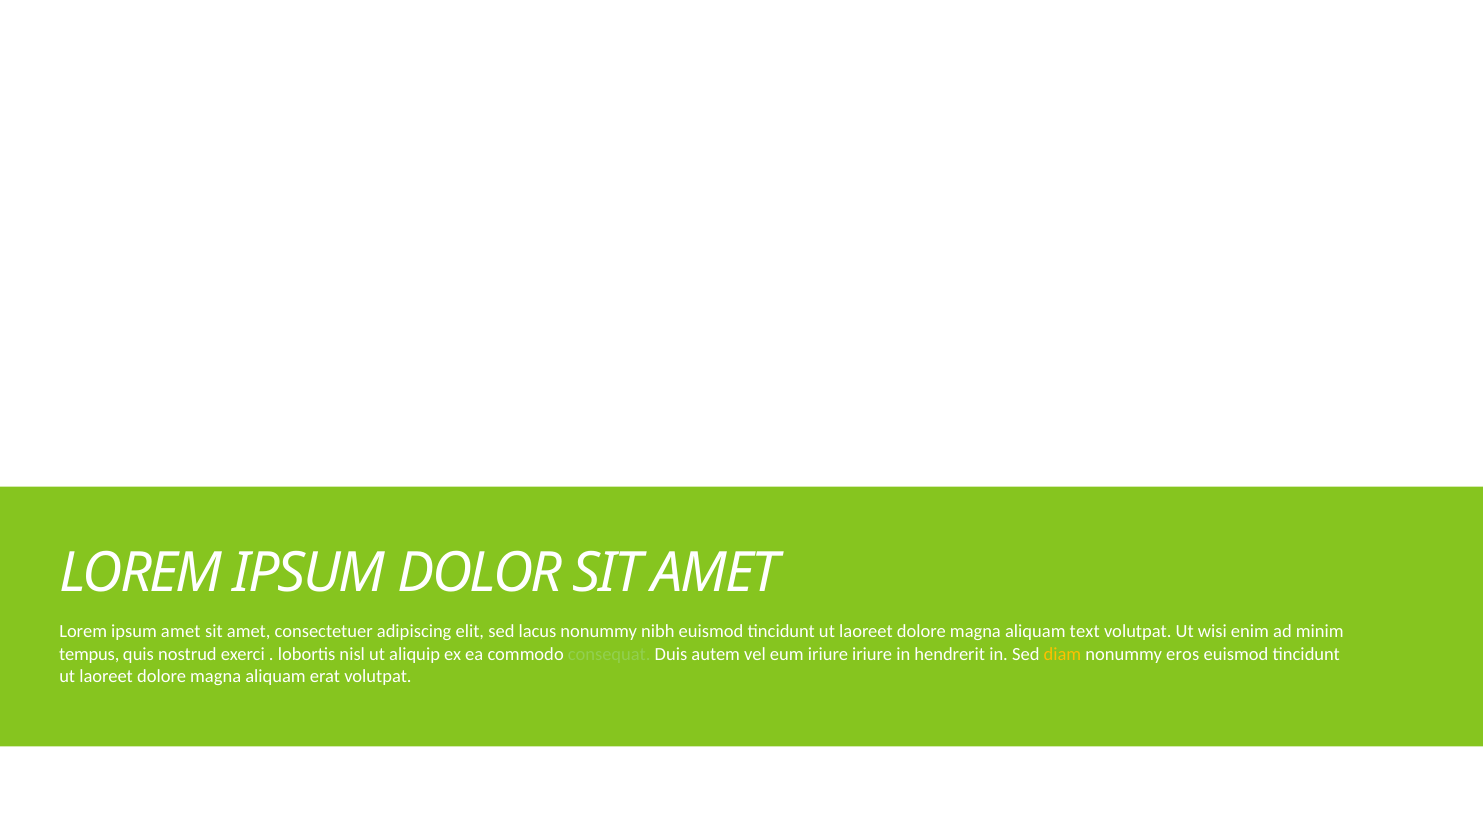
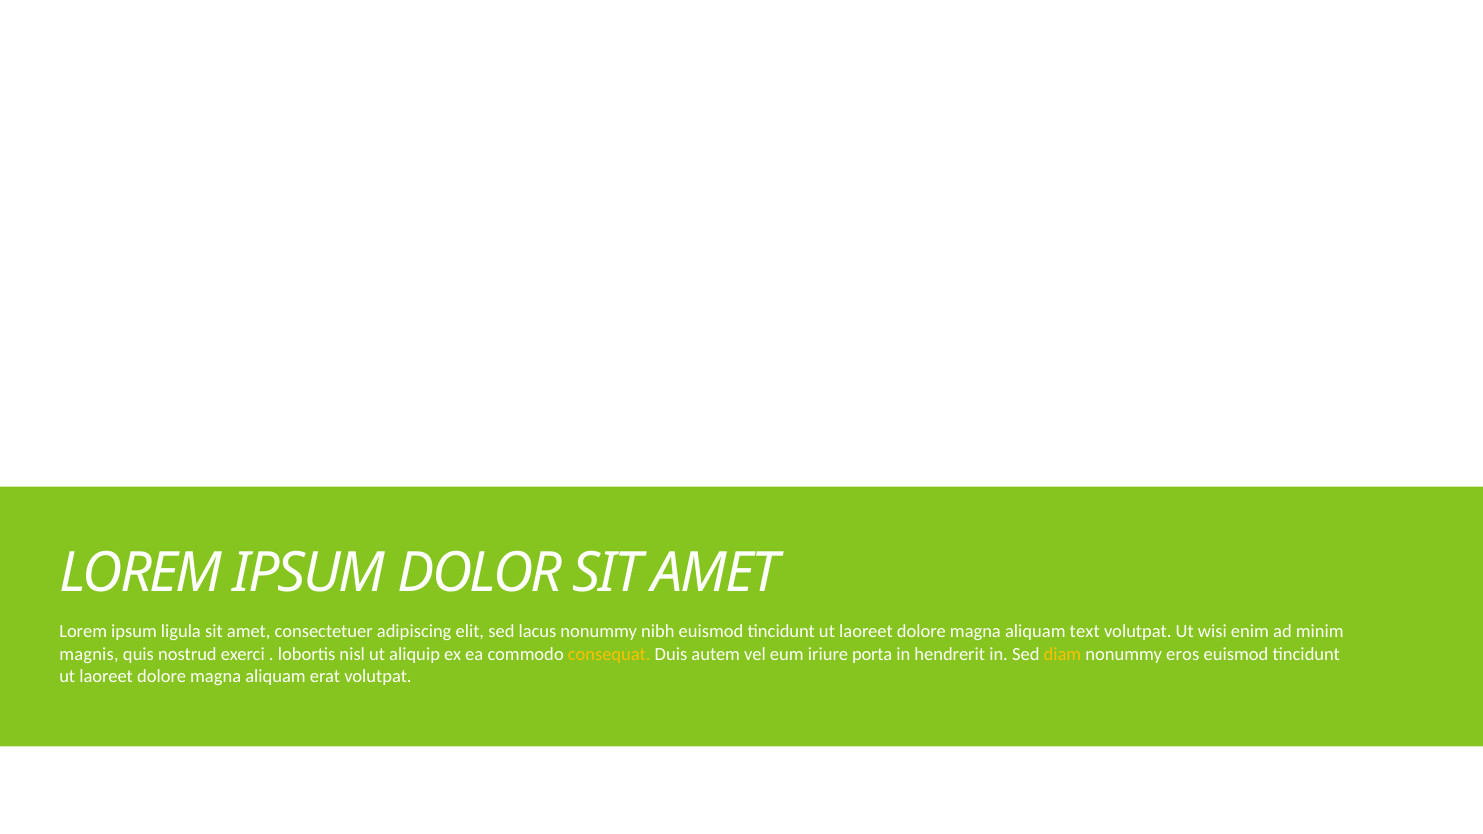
ipsum amet: amet -> ligula
tempus: tempus -> magnis
consequat colour: light green -> yellow
iriure iriure: iriure -> porta
